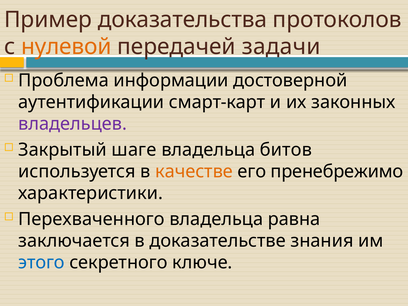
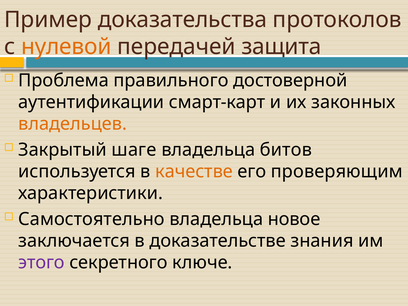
задачи: задачи -> защита
информации: информации -> правильного
владельцев colour: purple -> orange
пренебрежимо: пренебрежимо -> проверяющим
Перехваченного: Перехваченного -> Самостоятельно
равна: равна -> новое
этого colour: blue -> purple
